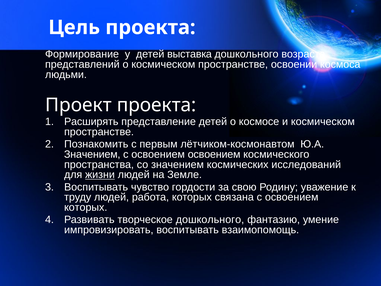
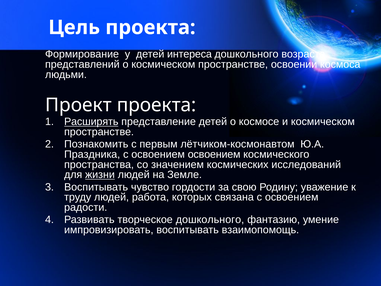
выставка: выставка -> интереса
Расширять underline: none -> present
Значением at (92, 154): Значением -> Праздника
которых at (86, 207): которых -> радости
